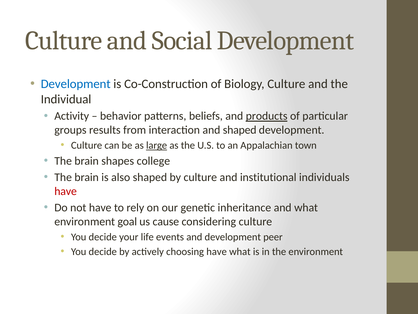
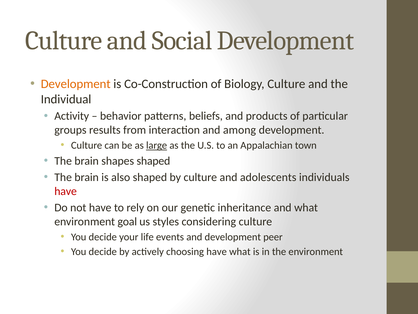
Development at (76, 84) colour: blue -> orange
products underline: present -> none
and shaped: shaped -> among
shapes college: college -> shaped
institutional: institutional -> adolescents
cause: cause -> styles
